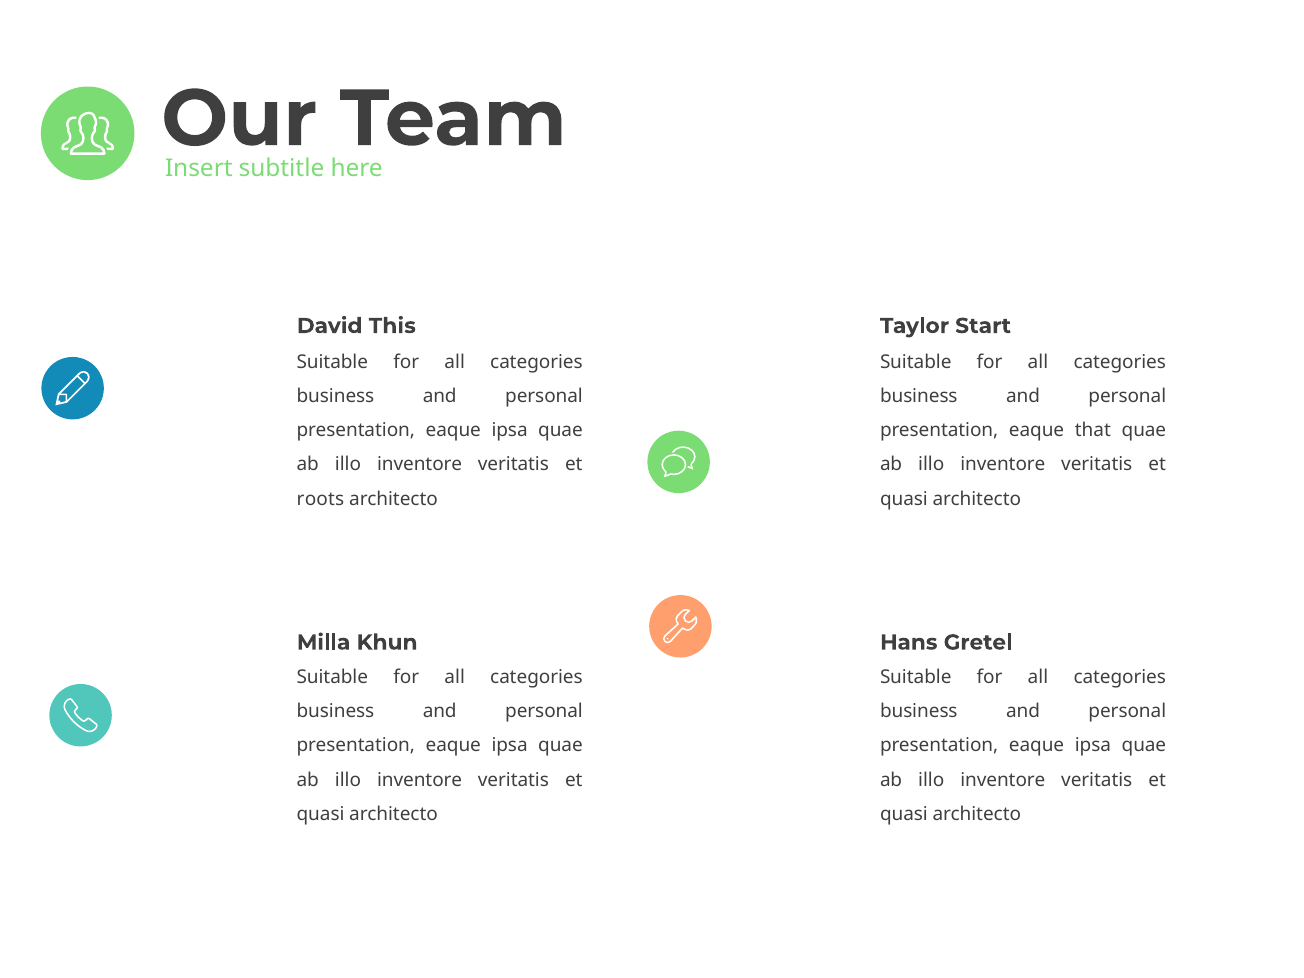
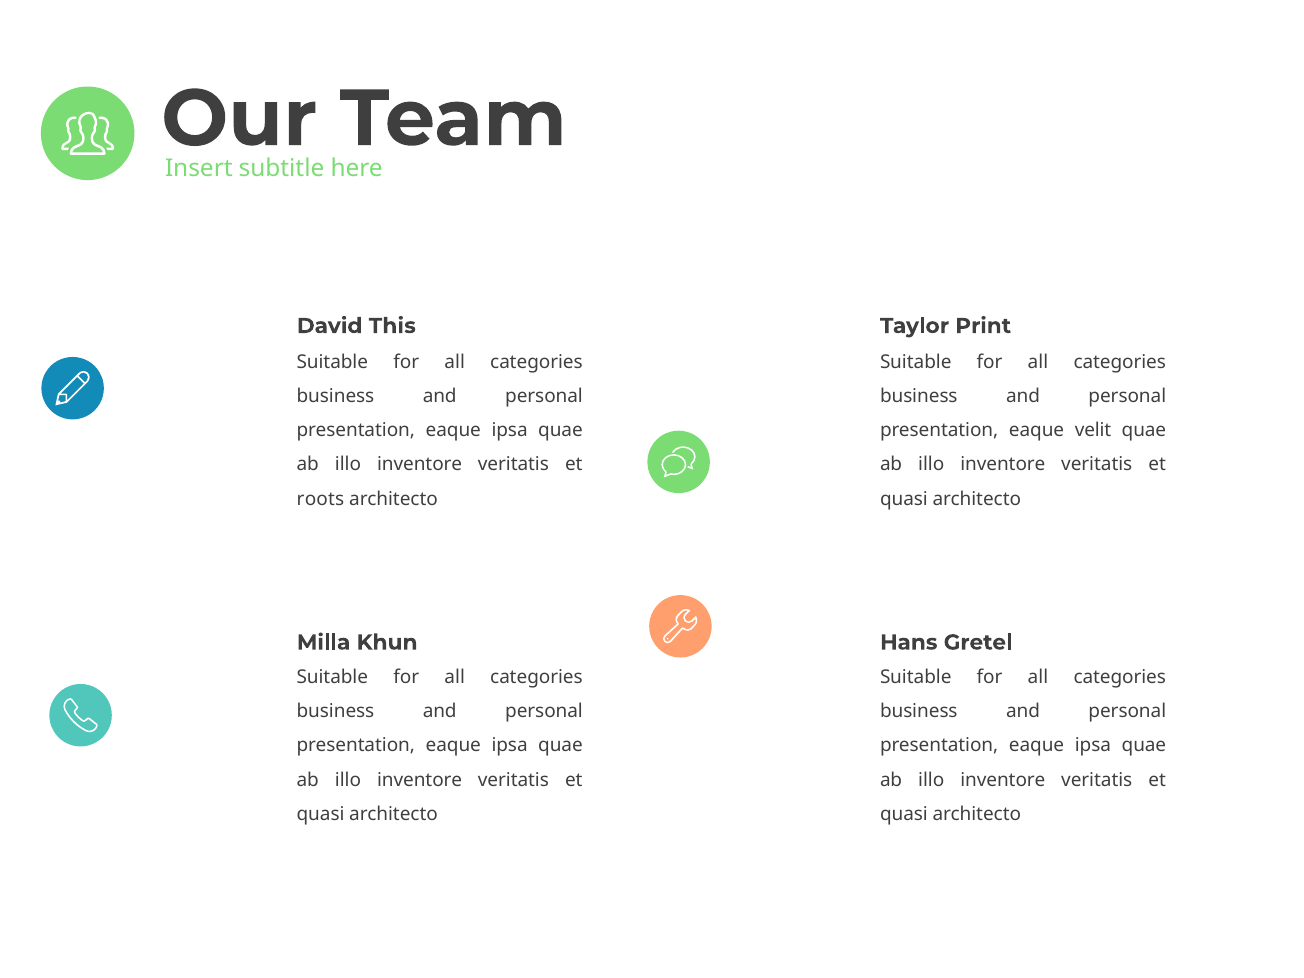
Start: Start -> Print
that: that -> velit
